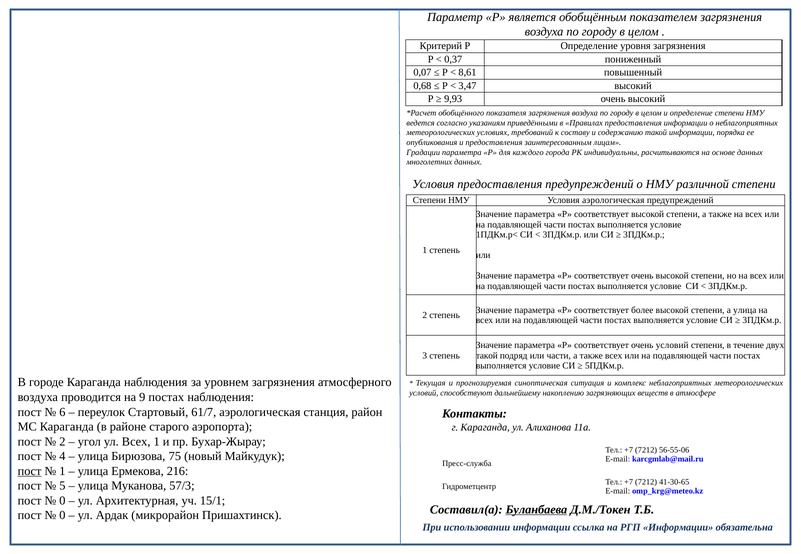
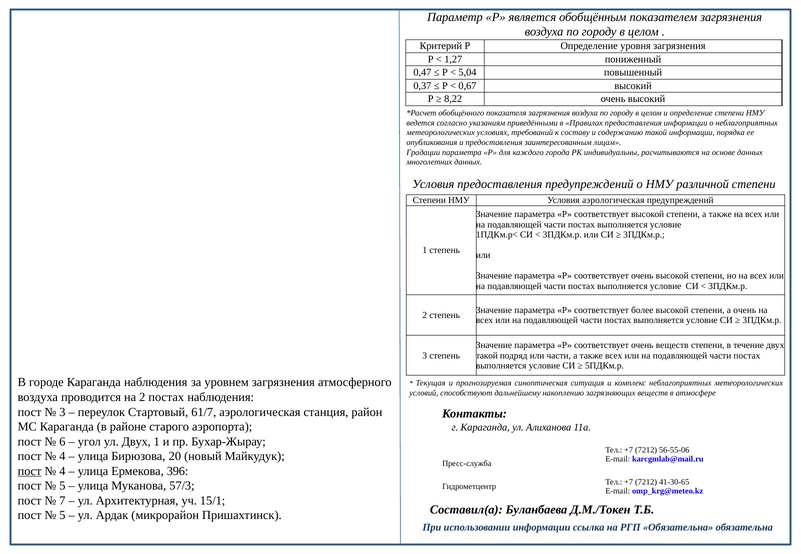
0,37: 0,37 -> 1,27
0,07: 0,07 -> 0,47
8,61: 8,61 -> 5,04
0,68: 0,68 -> 0,37
3,47: 3,47 -> 0,67
9,93: 9,93 -> 8,22
а улица: улица -> очень
очень условий: условий -> веществ
на 9: 9 -> 2
6 at (62, 412): 6 -> 3
2 at (62, 442): 2 -> 6
ул Всех: Всех -> Двух
75: 75 -> 20
1 at (62, 472): 1 -> 4
216: 216 -> 396
0 at (62, 501): 0 -> 7
Буланбаева underline: present -> none
0 at (62, 516): 0 -> 5
РГП Информации: Информации -> Обязательна
